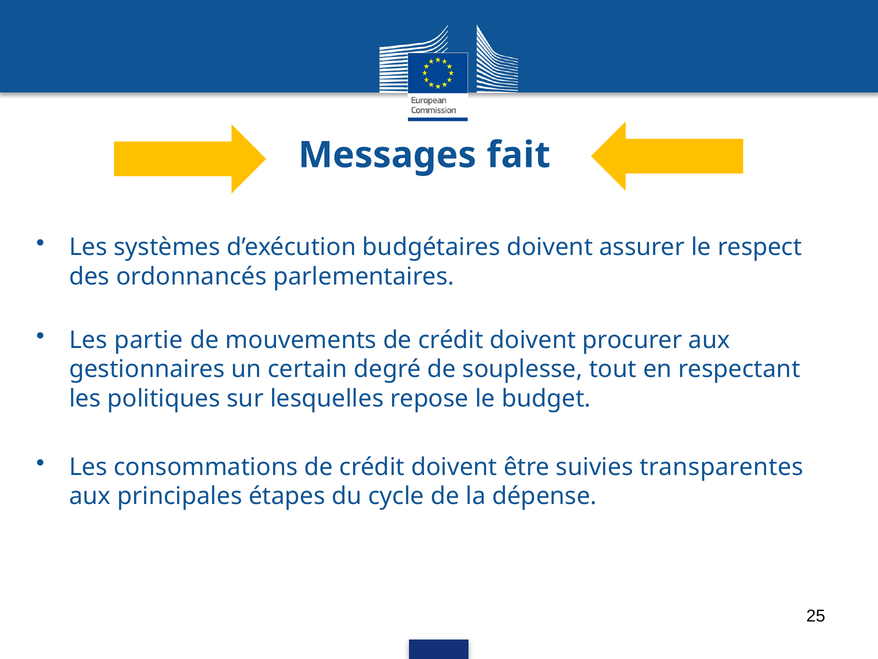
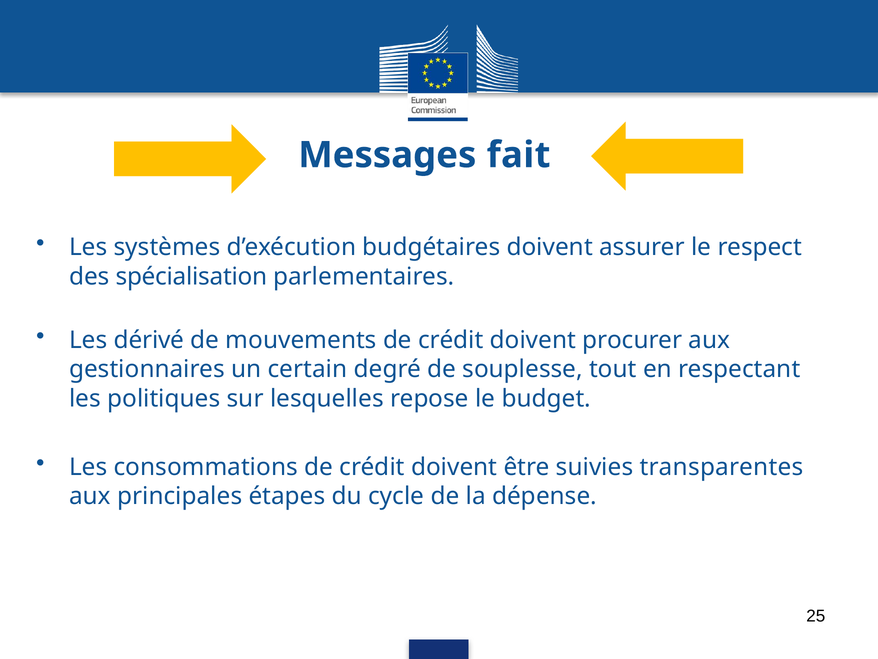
ordonnancés: ordonnancés -> spécialisation
partie: partie -> dérivé
